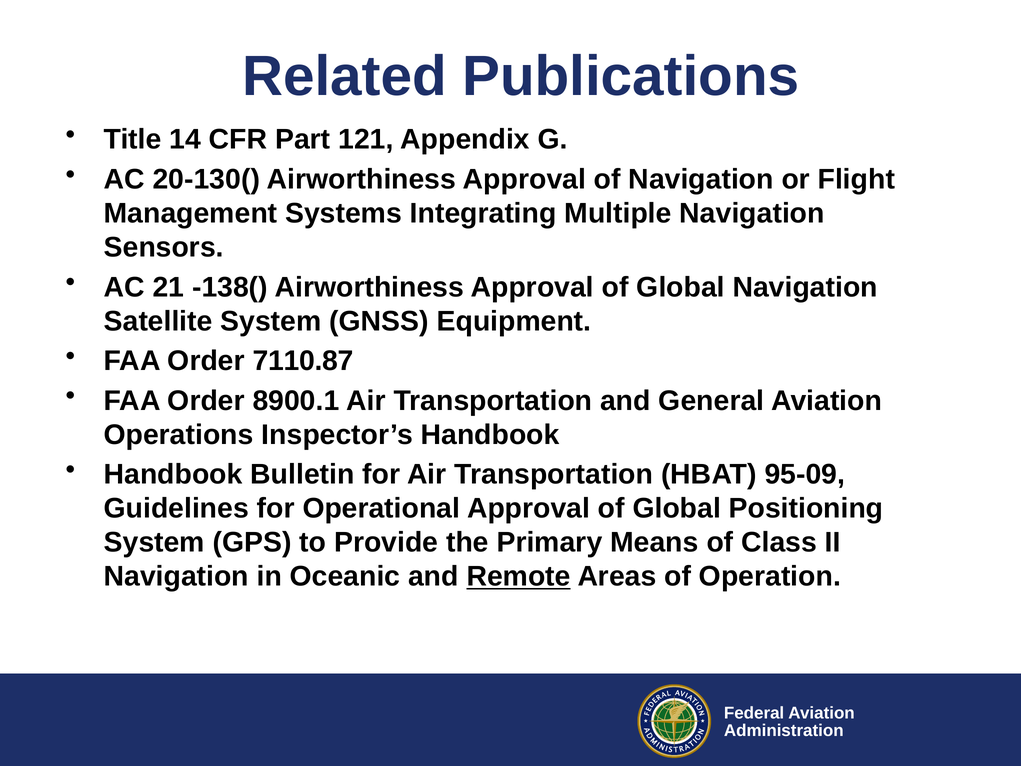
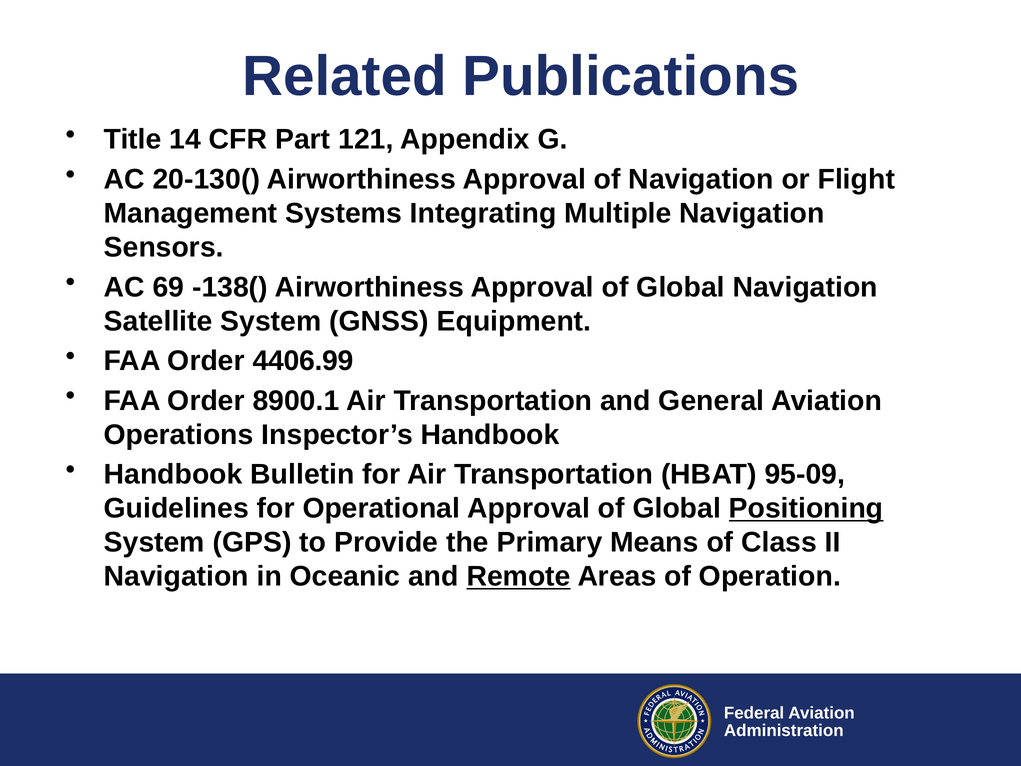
21: 21 -> 69
7110.87: 7110.87 -> 4406.99
Positioning underline: none -> present
